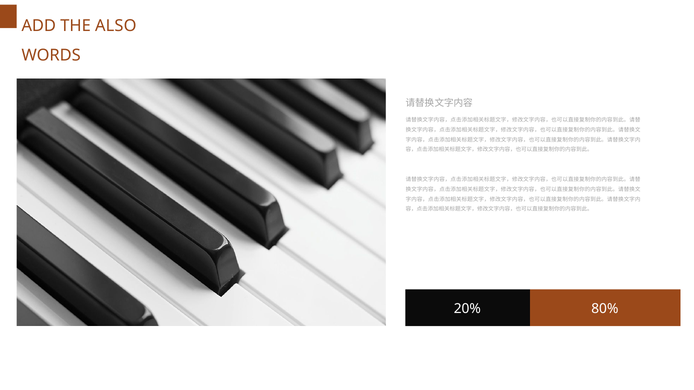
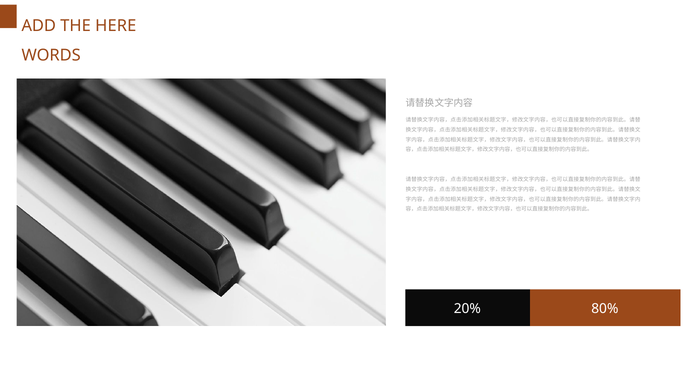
ALSO: ALSO -> HERE
